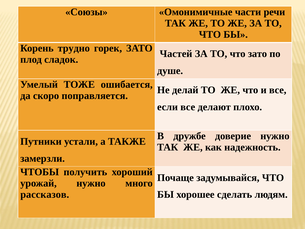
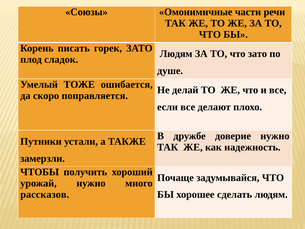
трудно: трудно -> писать
Частей at (176, 54): Частей -> Людям
